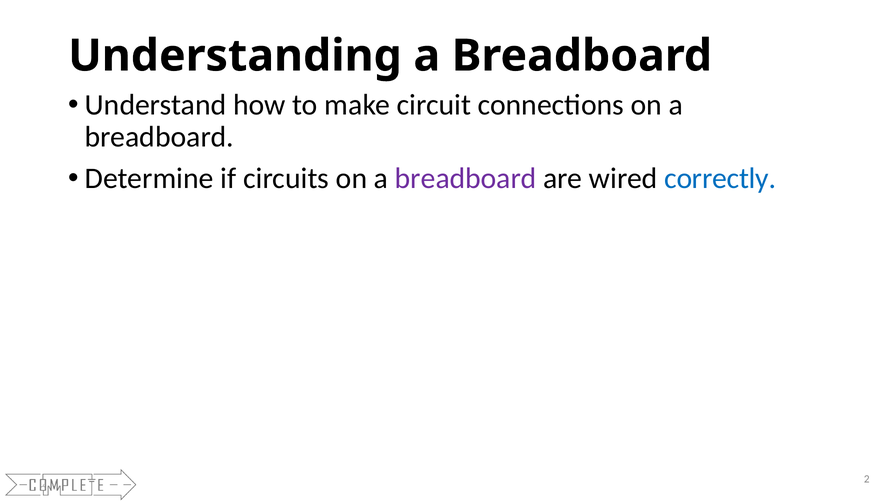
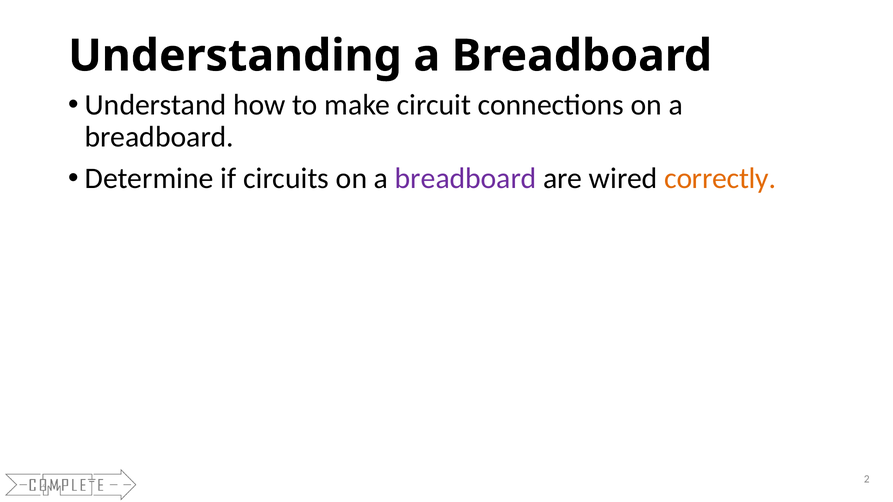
correctly colour: blue -> orange
